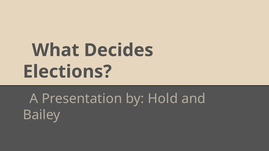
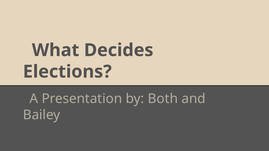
Hold: Hold -> Both
